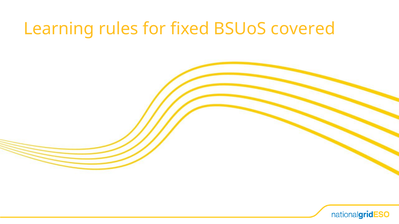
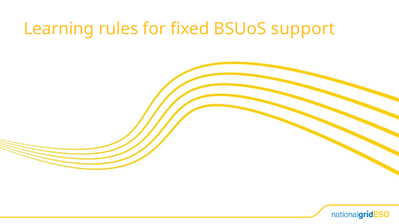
covered: covered -> support
